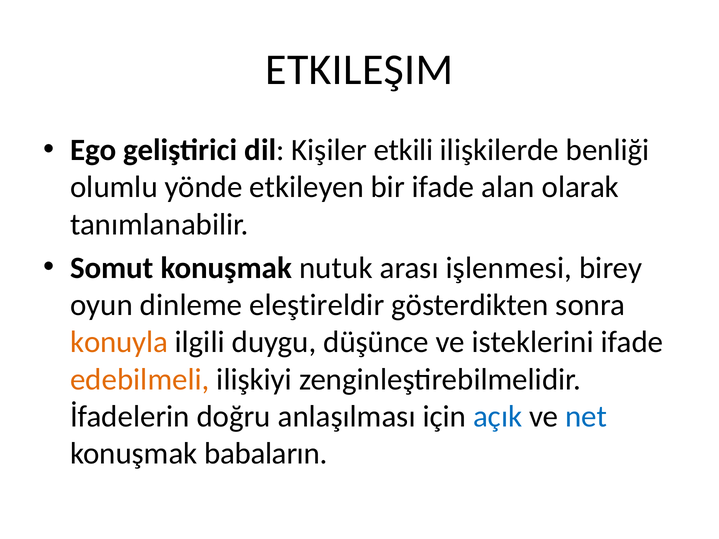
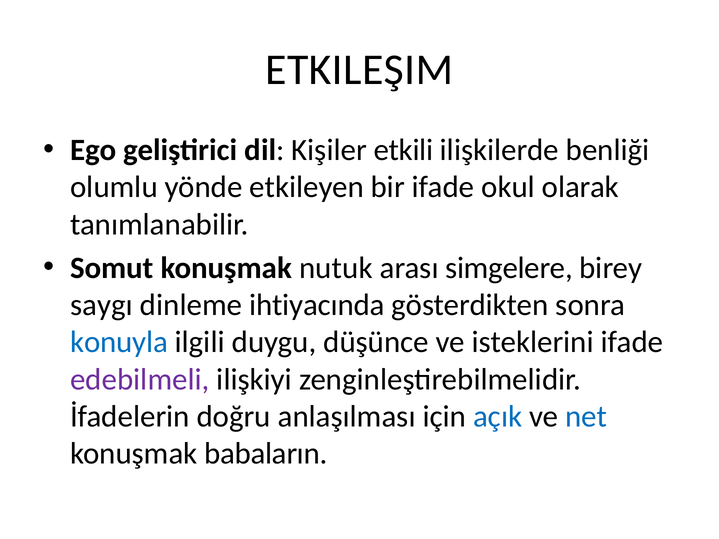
alan: alan -> okul
işlenmesi: işlenmesi -> simgelere
oyun: oyun -> saygı
eleştireldir: eleştireldir -> ihtiyacında
konuyla colour: orange -> blue
edebilmeli colour: orange -> purple
